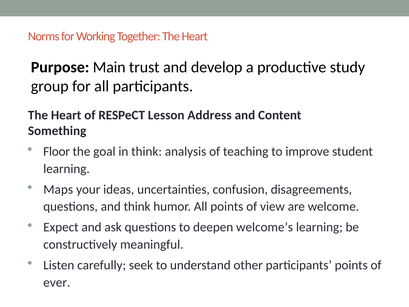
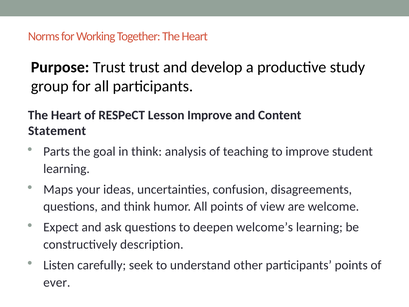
Purpose Main: Main -> Trust
Lesson Address: Address -> Improve
Something: Something -> Statement
Floor: Floor -> Parts
meaningful: meaningful -> description
